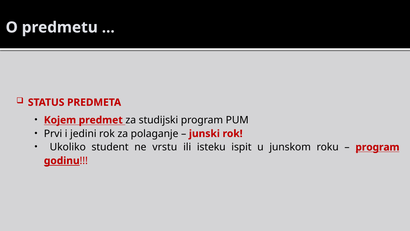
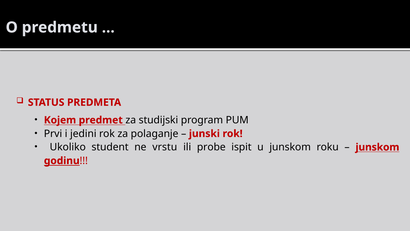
isteku: isteku -> probe
program at (377, 147): program -> junskom
